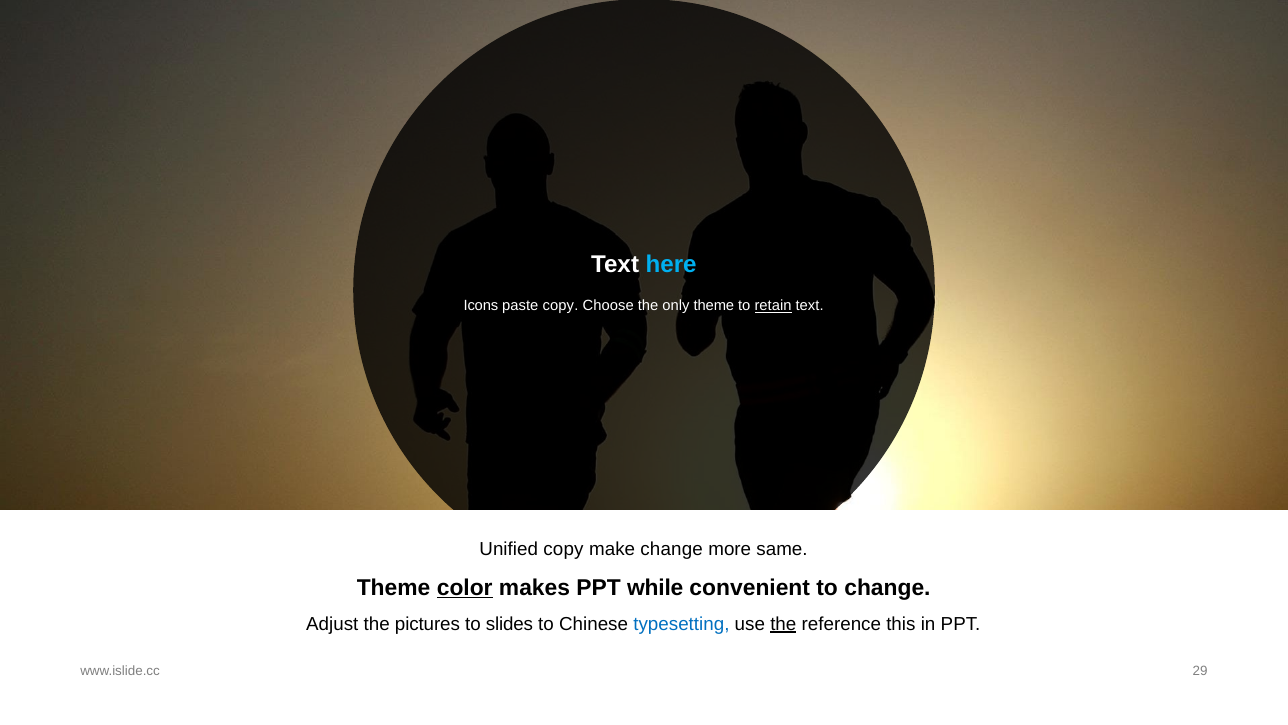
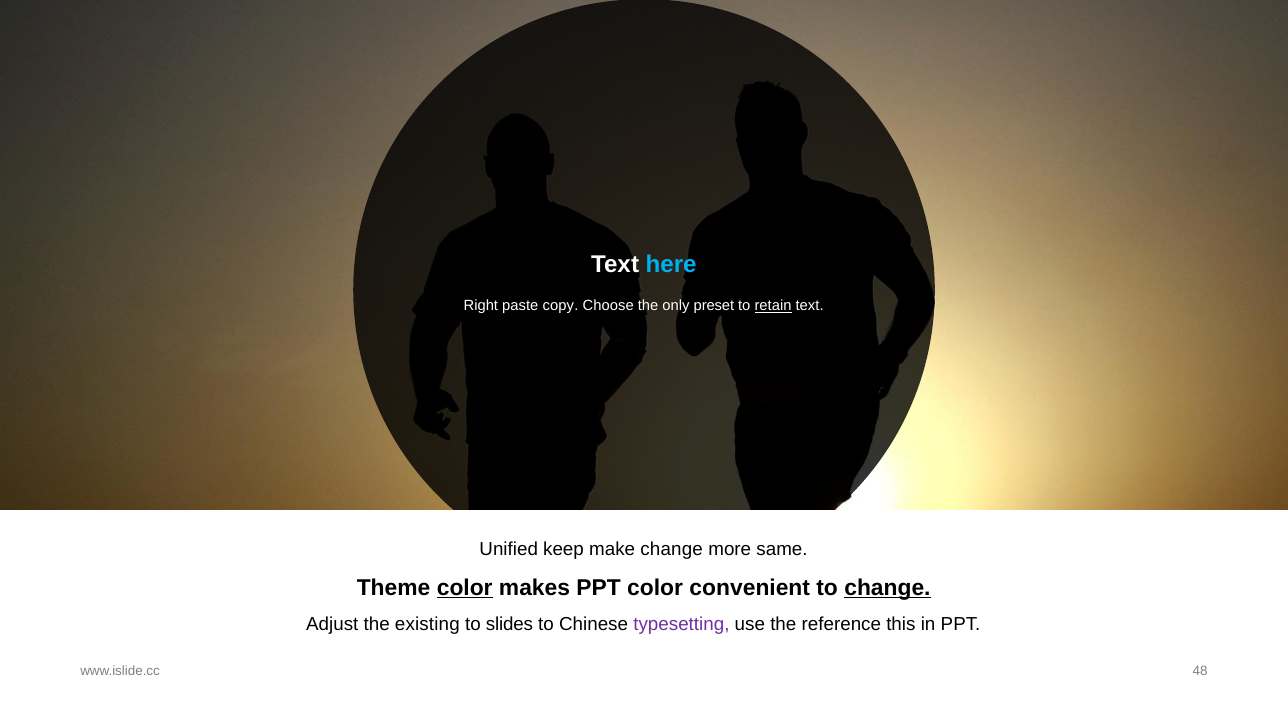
Icons: Icons -> Right
only theme: theme -> preset
Unified copy: copy -> keep
PPT while: while -> color
change at (887, 588) underline: none -> present
pictures: pictures -> existing
typesetting colour: blue -> purple
the at (783, 624) underline: present -> none
29: 29 -> 48
